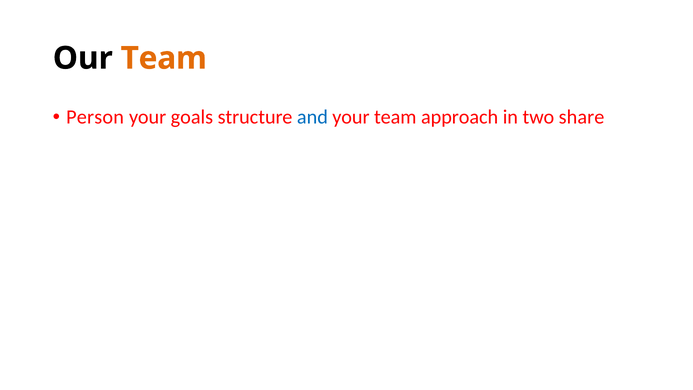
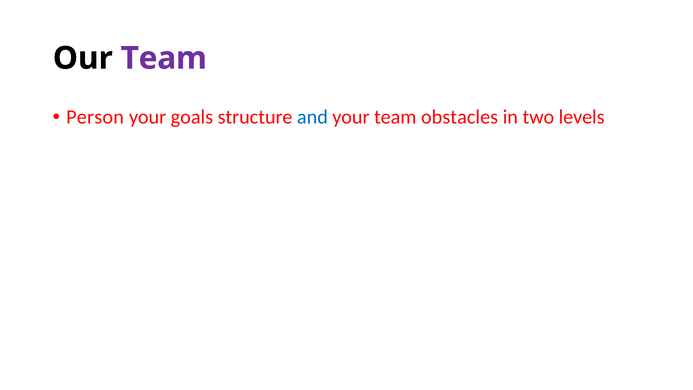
Team at (164, 58) colour: orange -> purple
approach: approach -> obstacles
share: share -> levels
